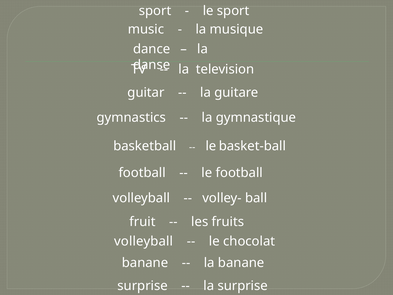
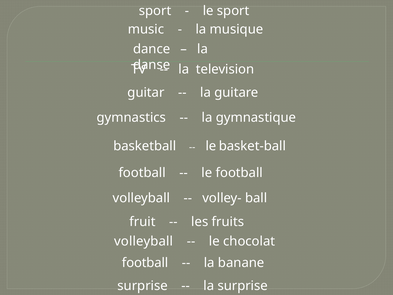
banane at (145, 263): banane -> football
